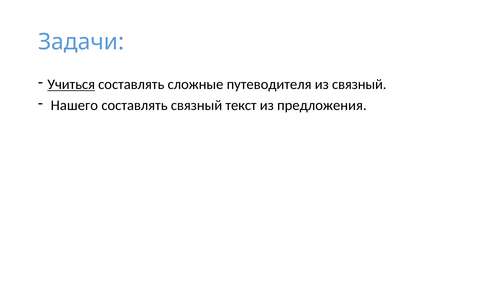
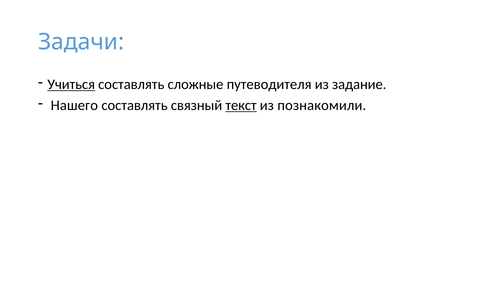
из связный: связный -> задание
текст underline: none -> present
предложения: предложения -> познакомили
